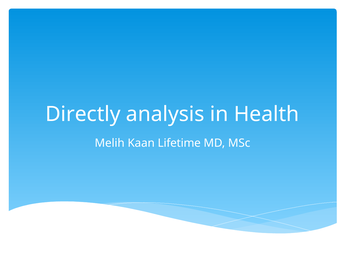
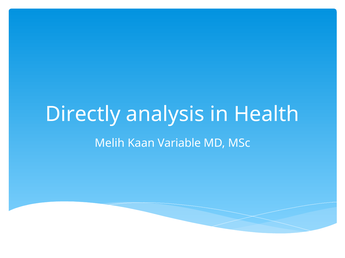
Lifetime: Lifetime -> Variable
